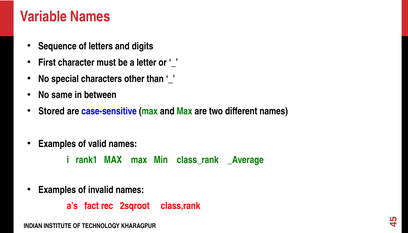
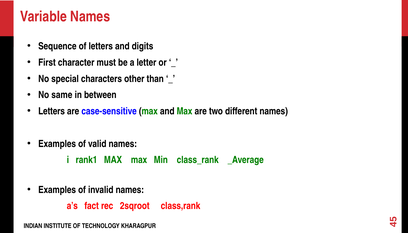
Stored at (51, 111): Stored -> Letters
